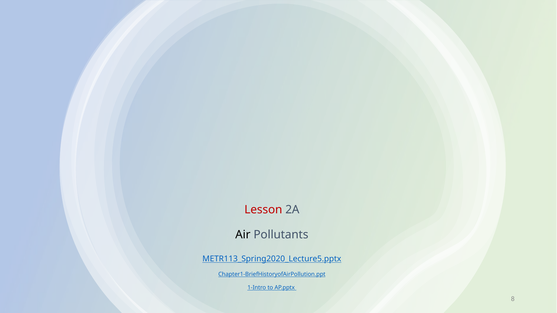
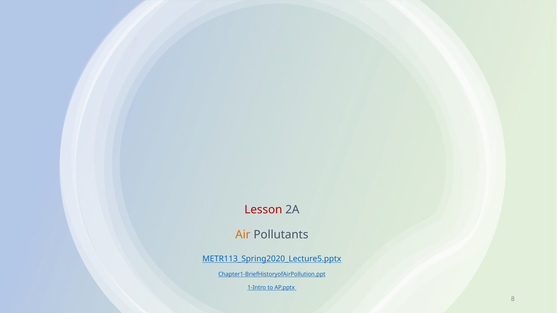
Air colour: black -> orange
